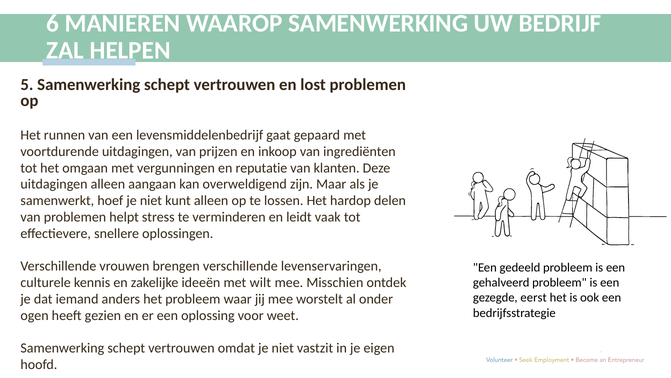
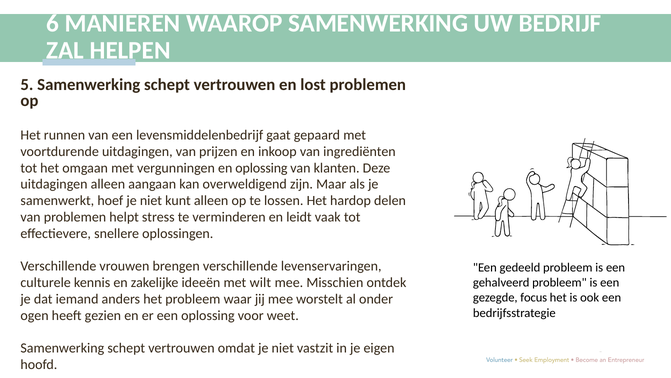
en reputatie: reputatie -> oplossing
eerst: eerst -> focus
